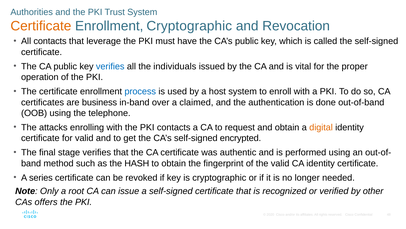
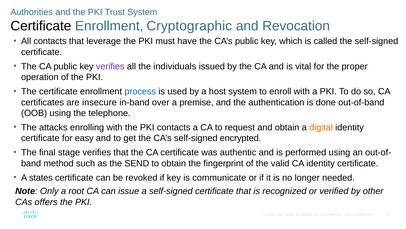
Certificate at (41, 26) colour: orange -> black
verifies at (110, 66) colour: blue -> purple
business: business -> insecure
claimed: claimed -> premise
for valid: valid -> easy
HASH: HASH -> SEND
series: series -> states
is cryptographic: cryptographic -> communicate
